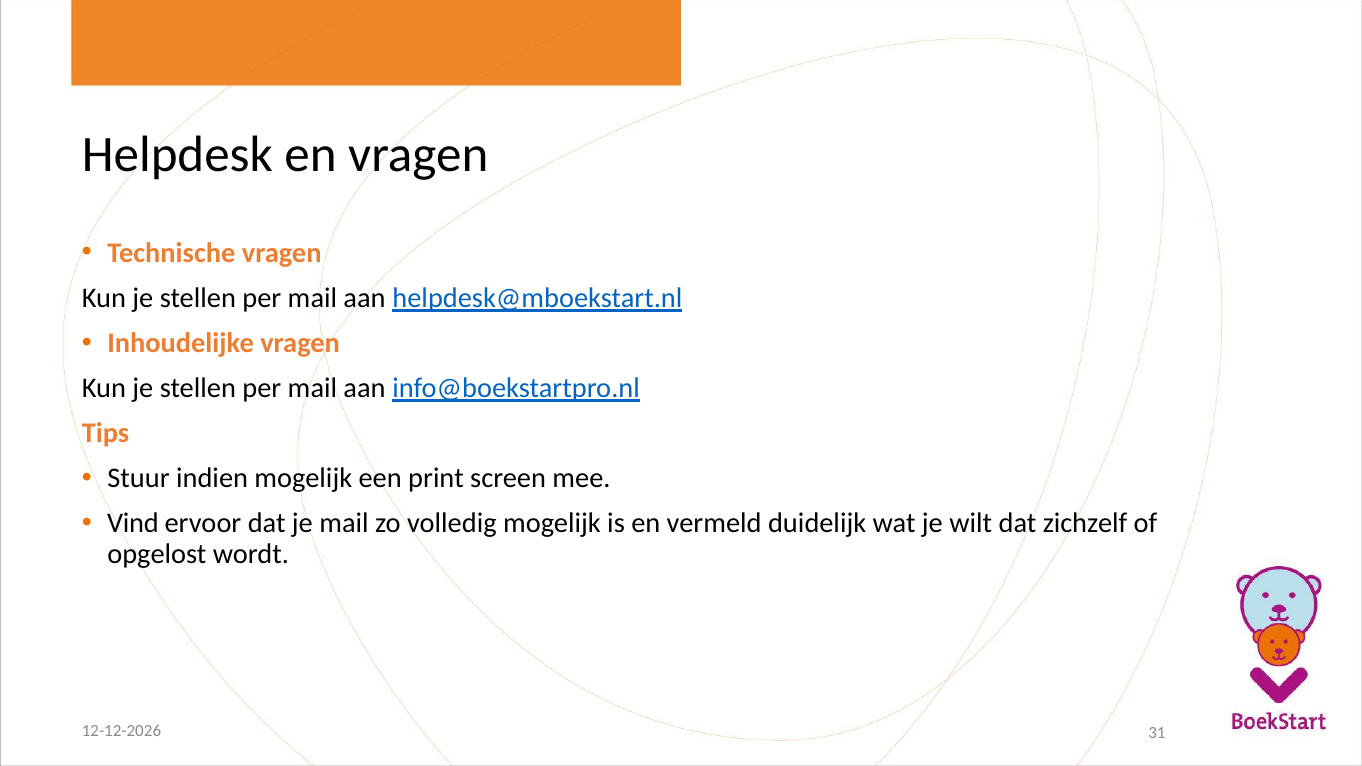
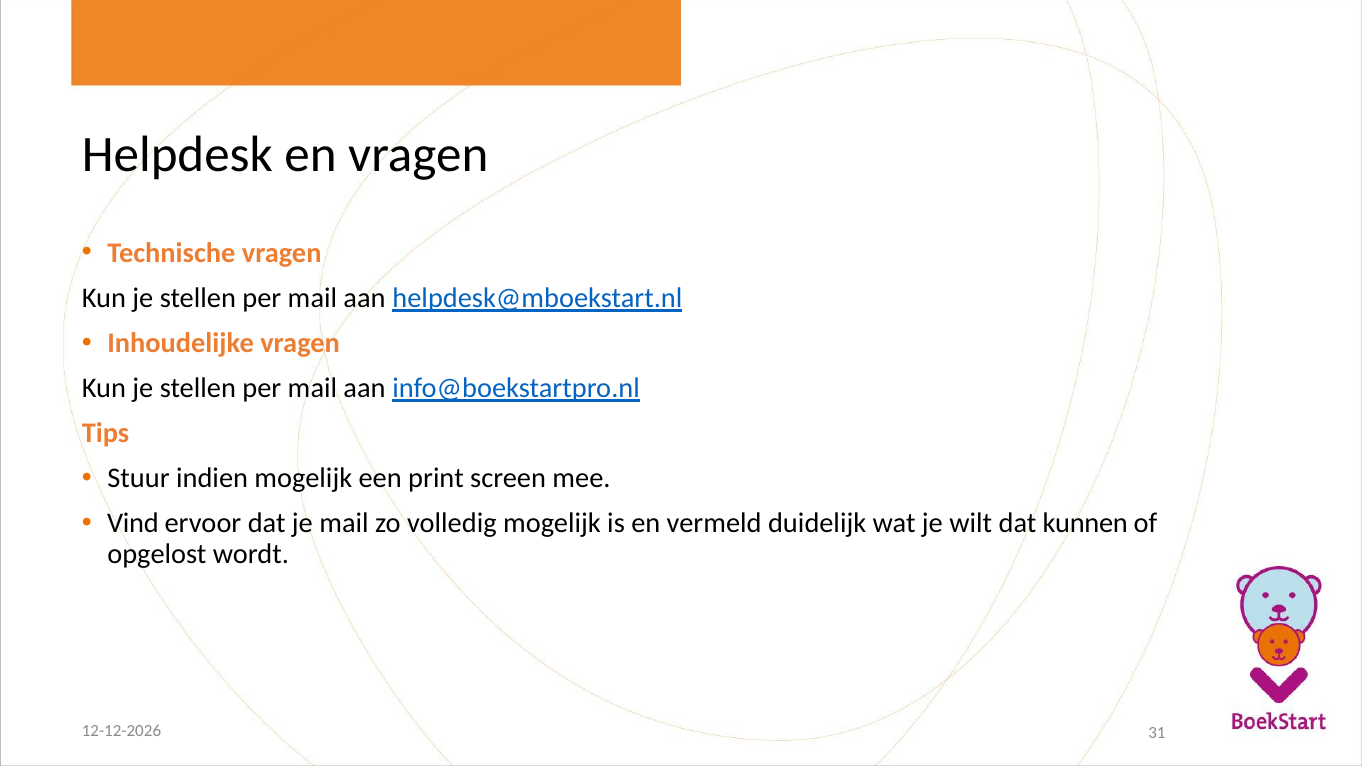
zichzelf: zichzelf -> kunnen
